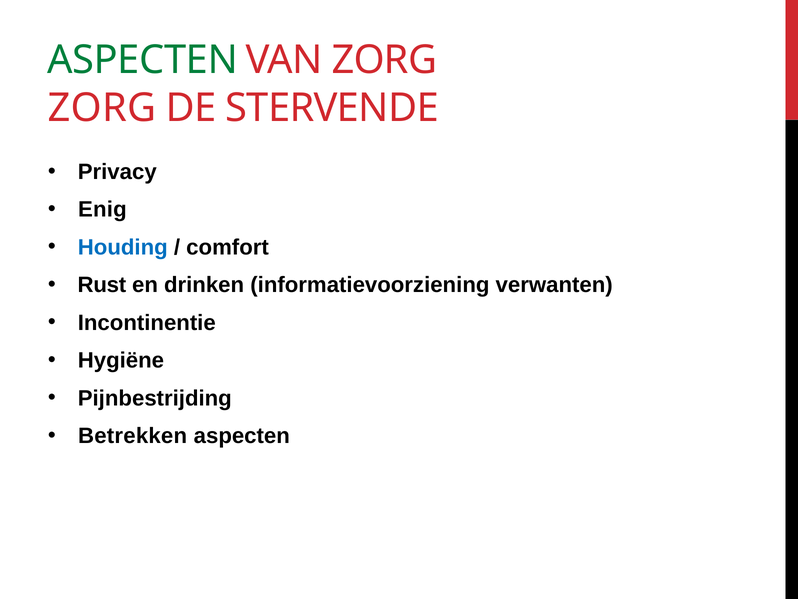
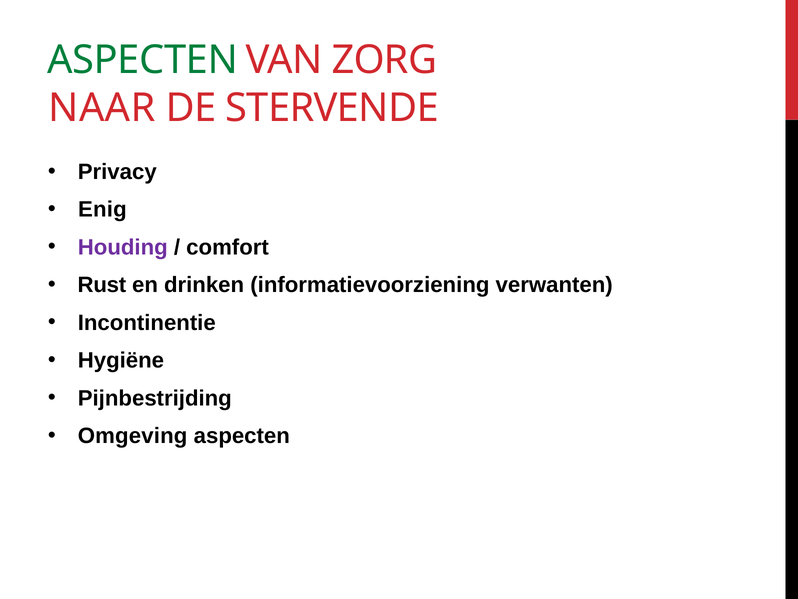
ZORG at (102, 108): ZORG -> NAAR
Houding colour: blue -> purple
Betrekken: Betrekken -> Omgeving
